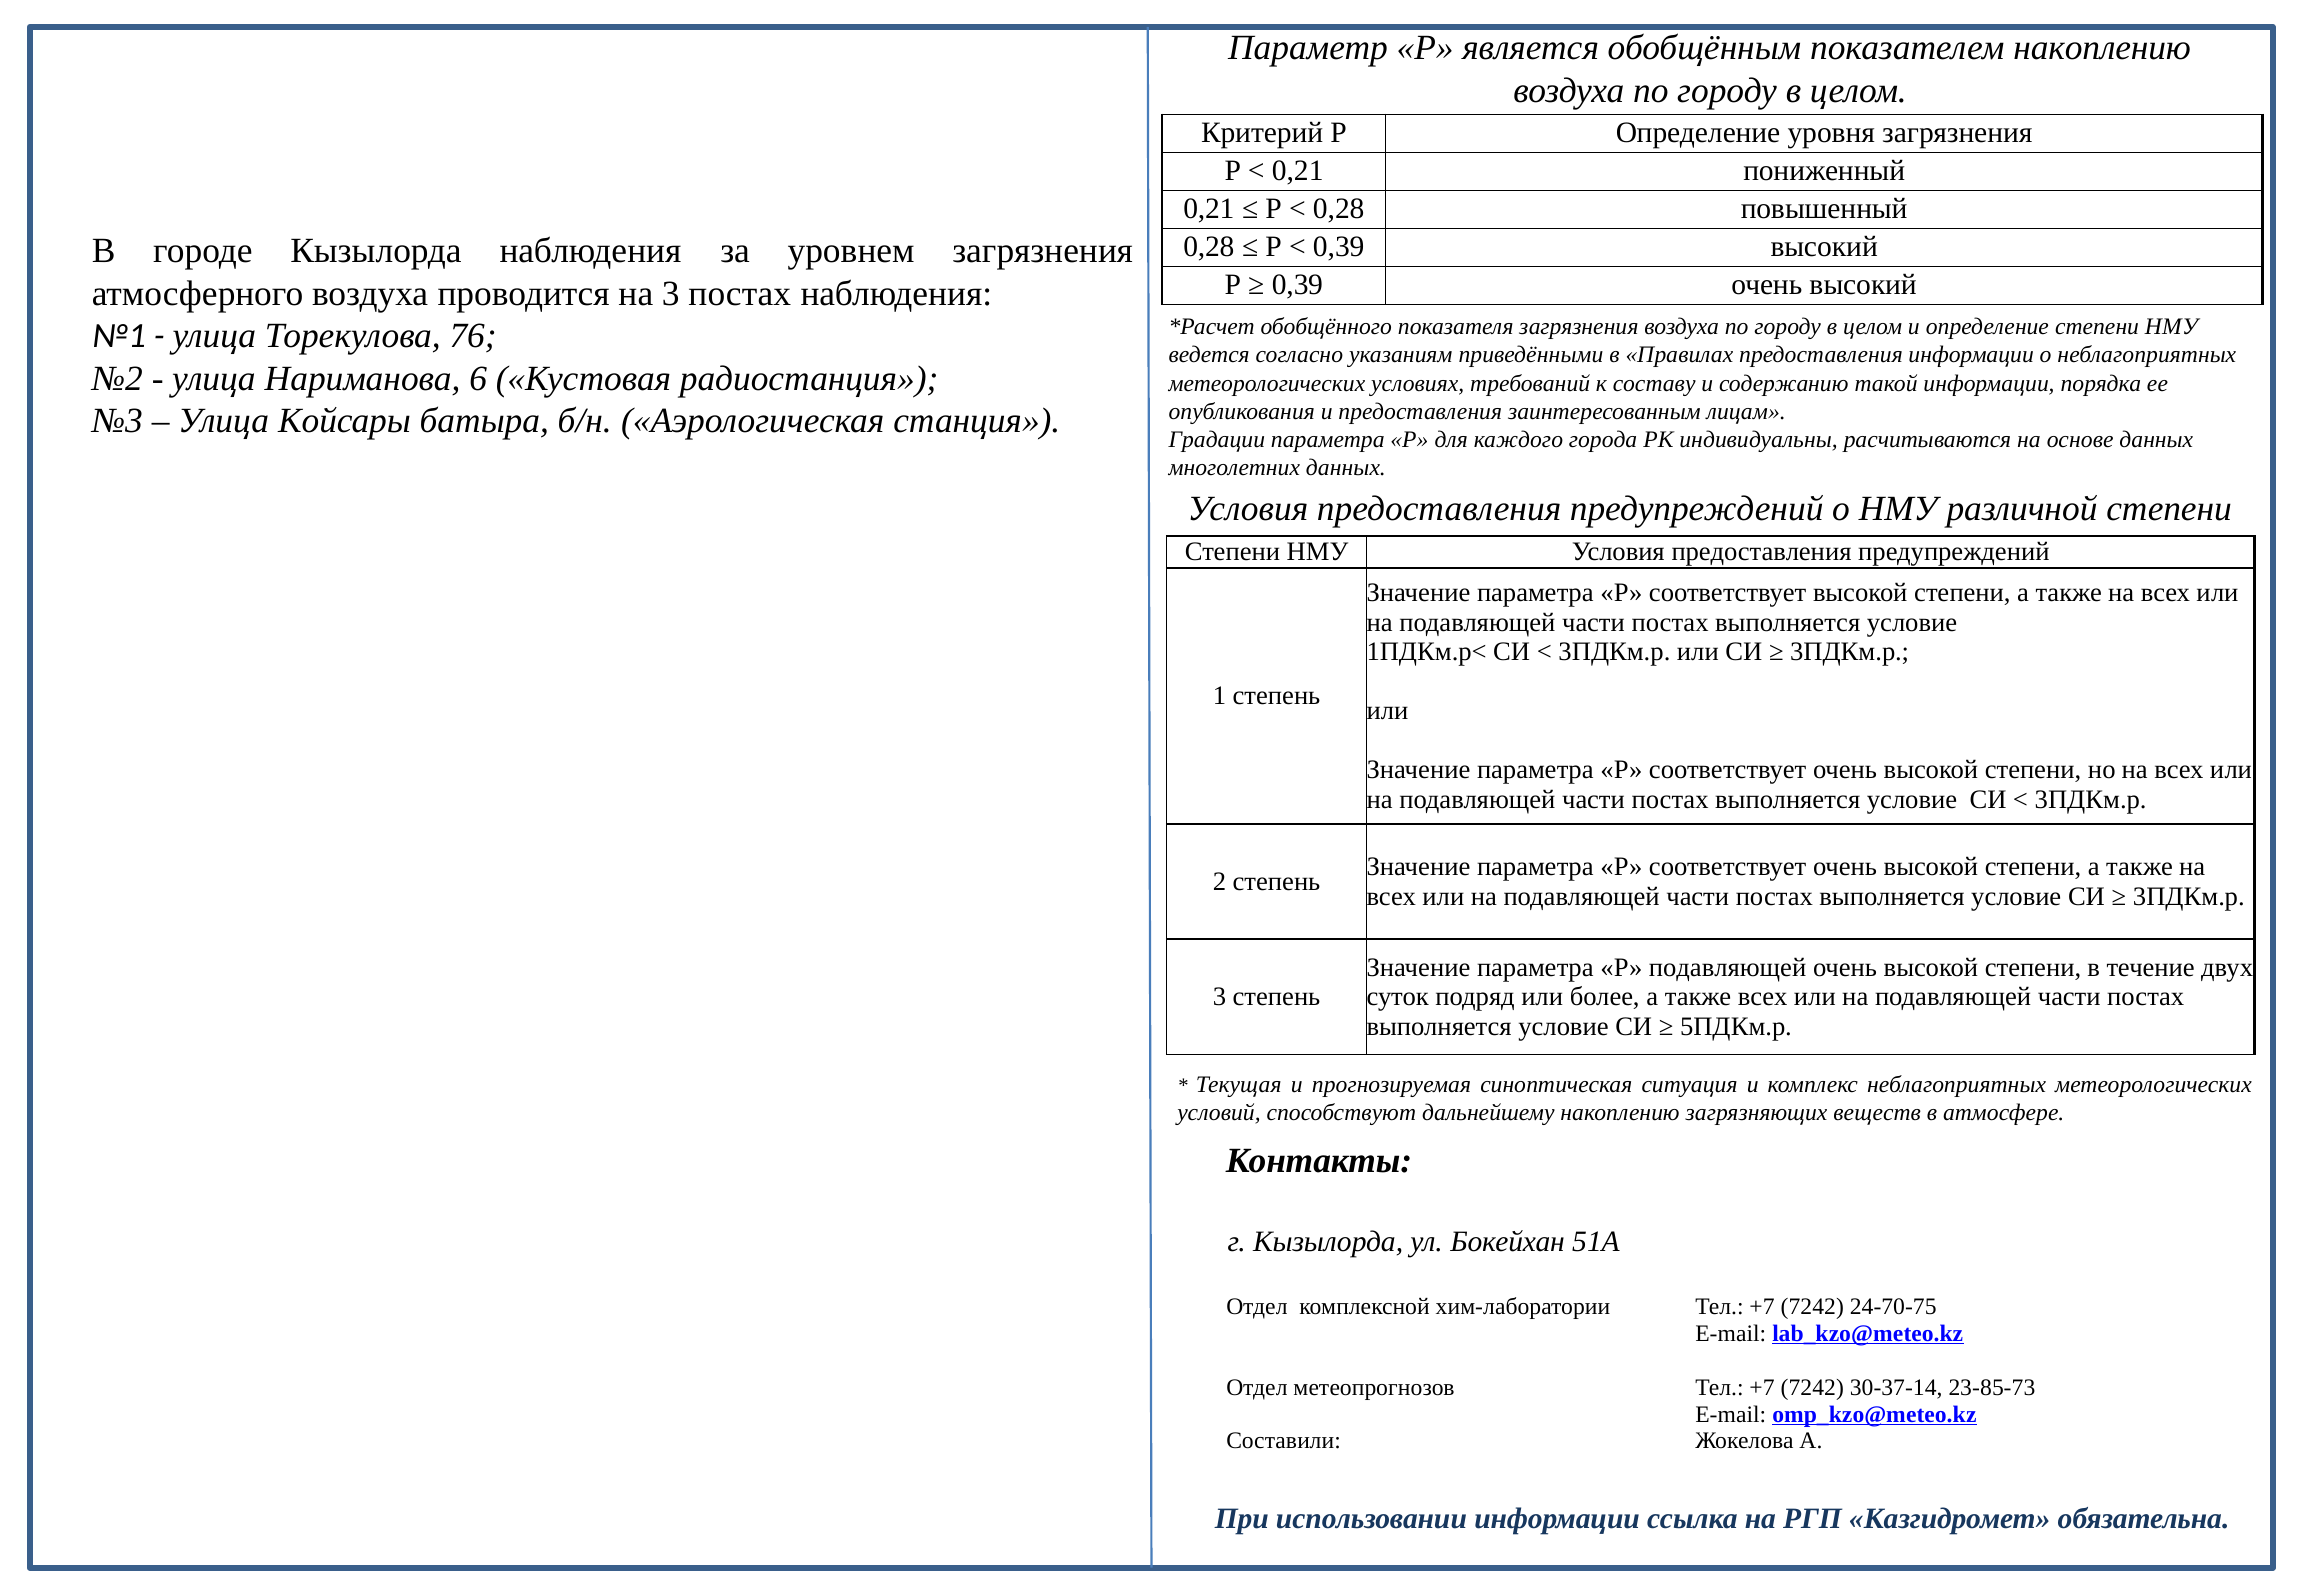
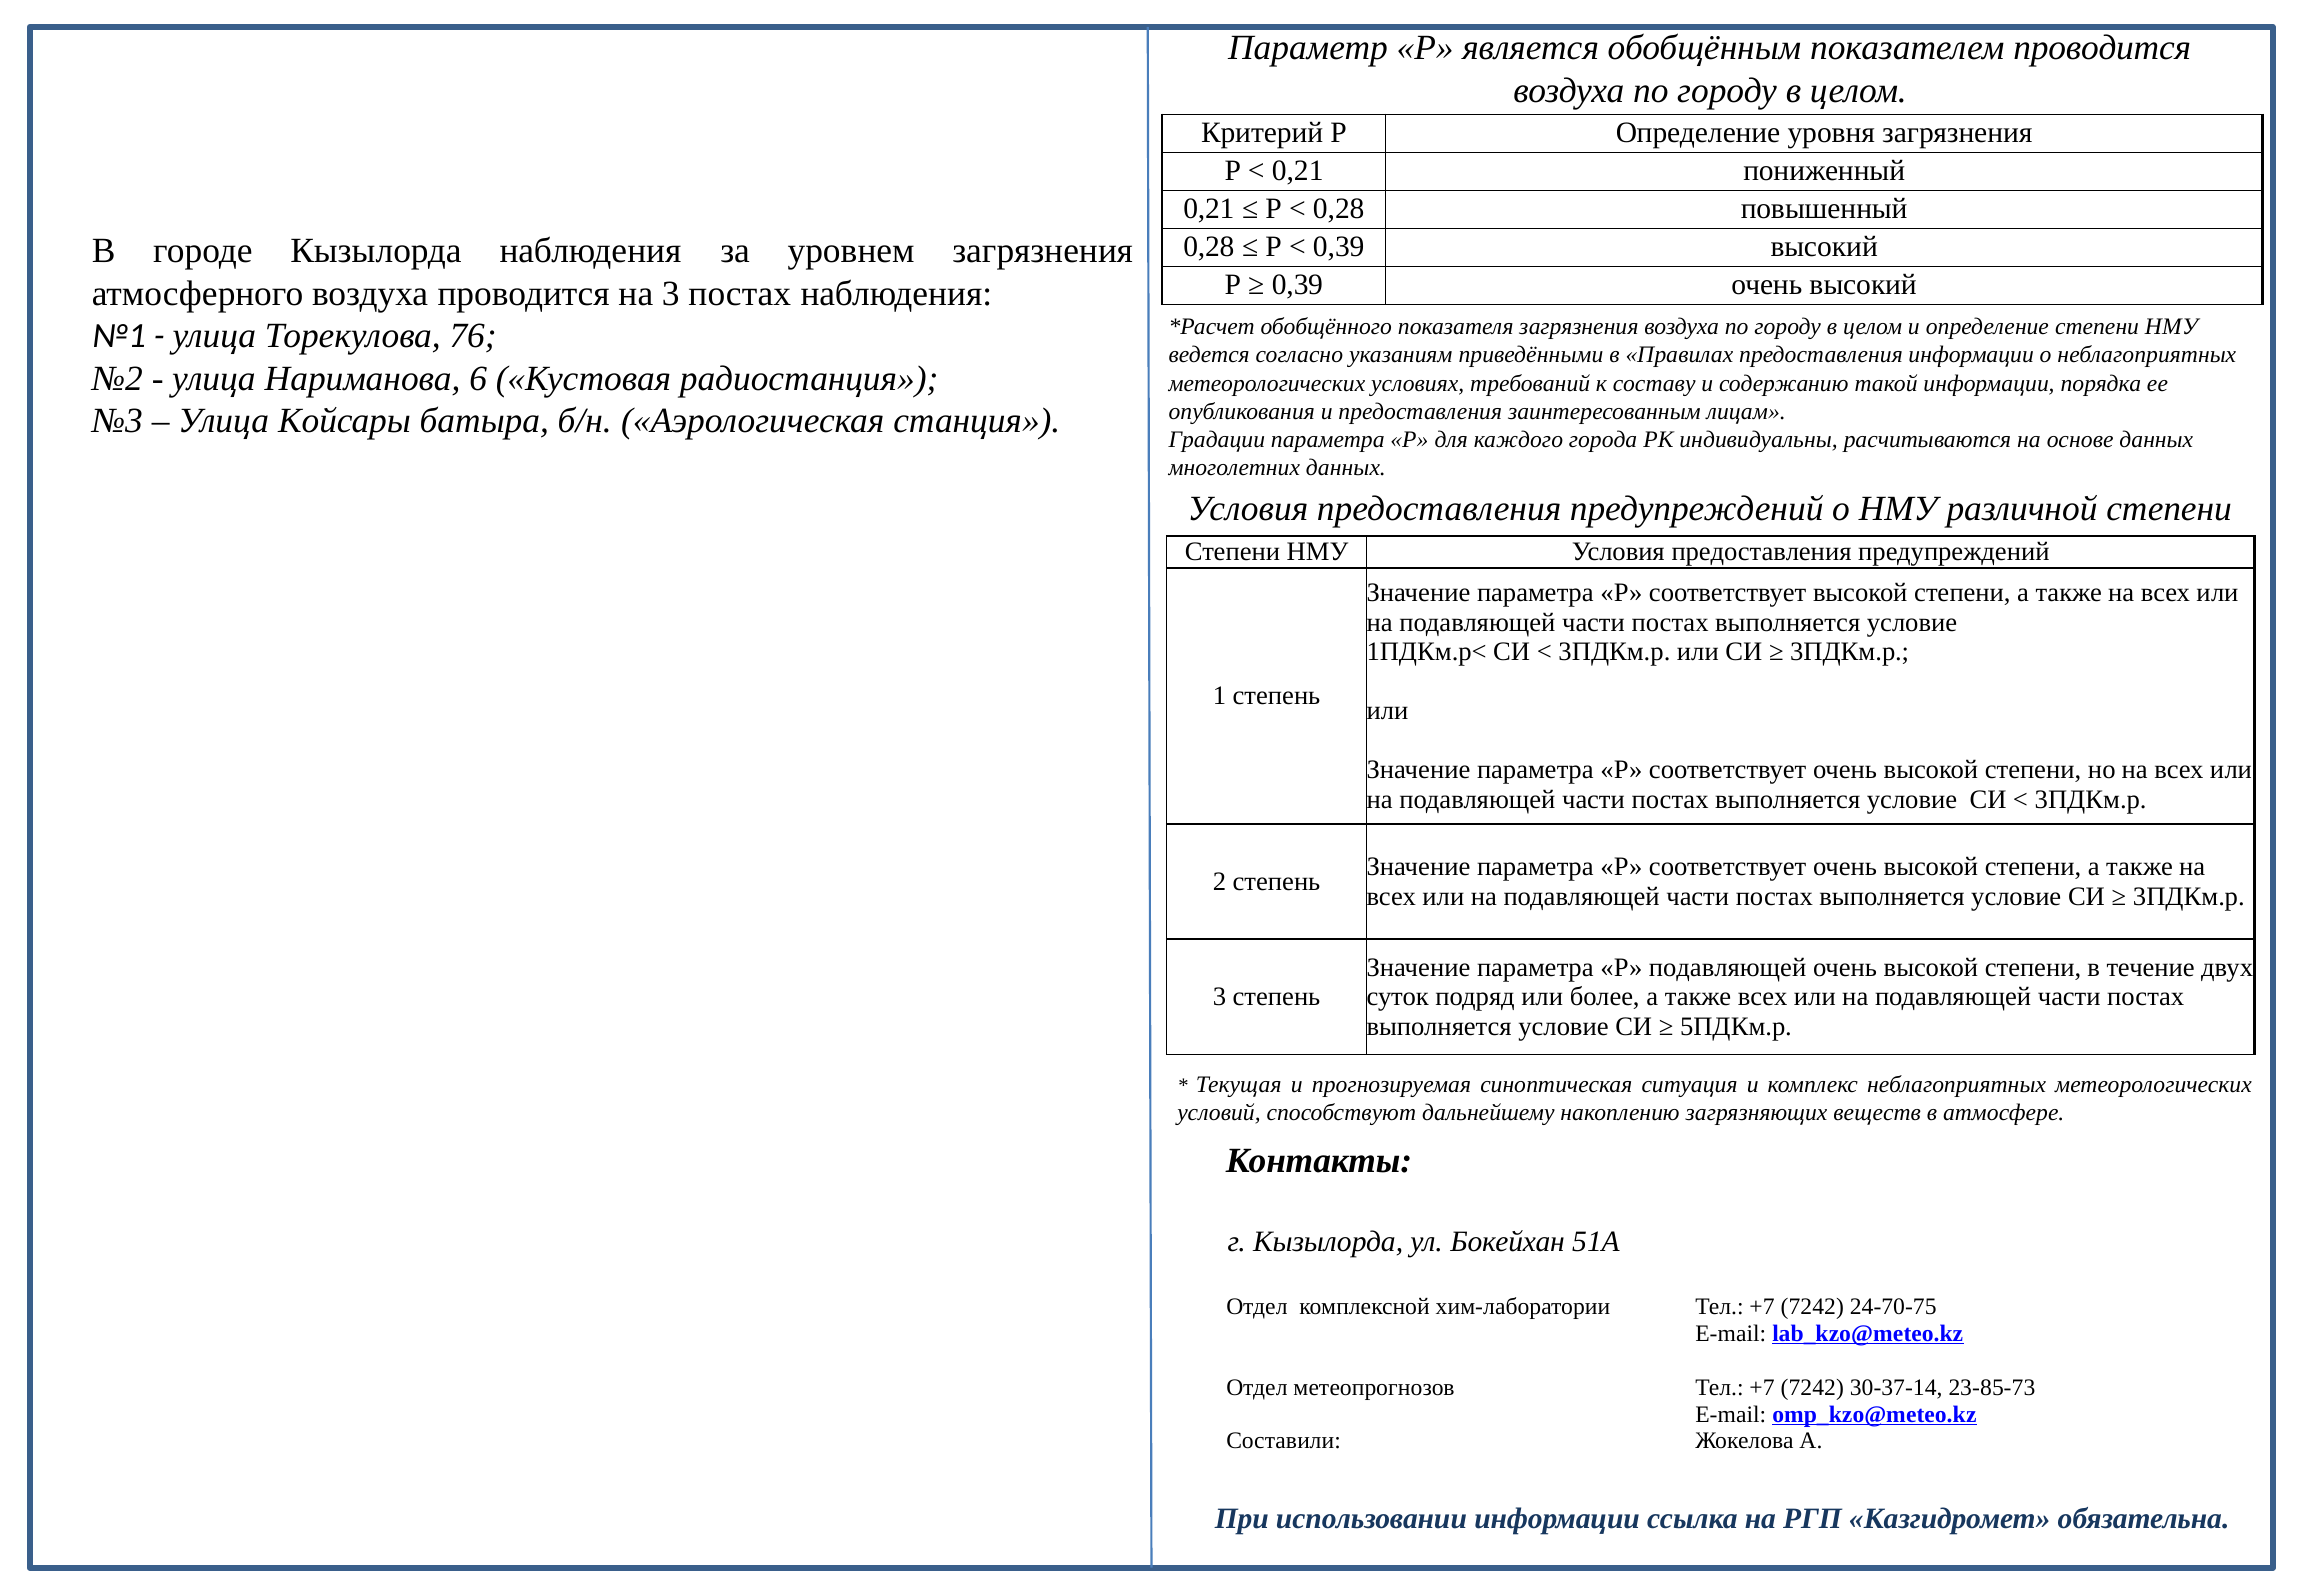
показателем накоплению: накоплению -> проводится
